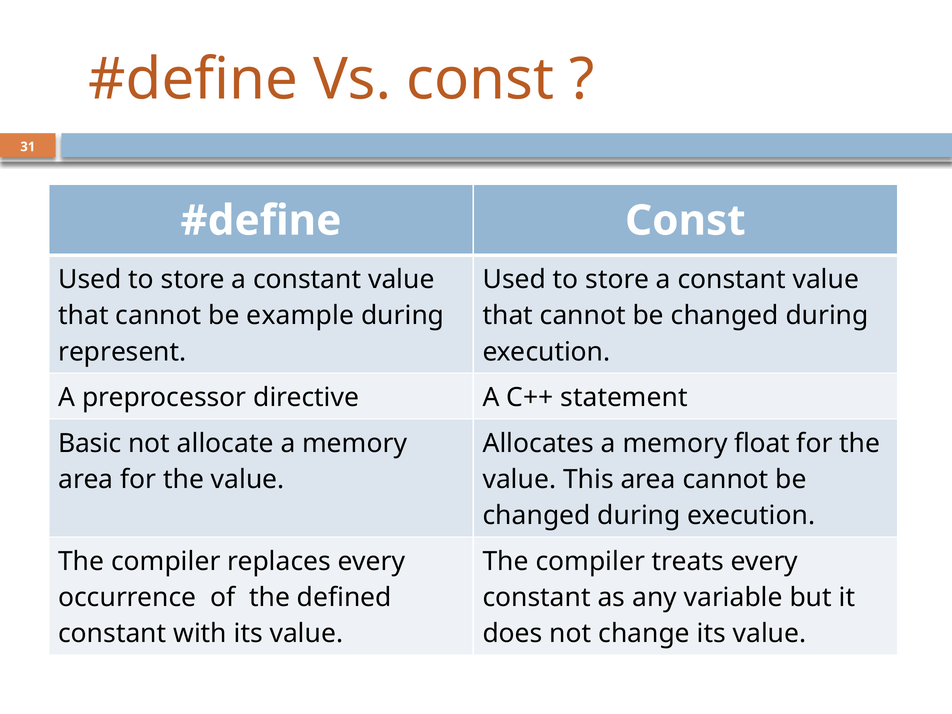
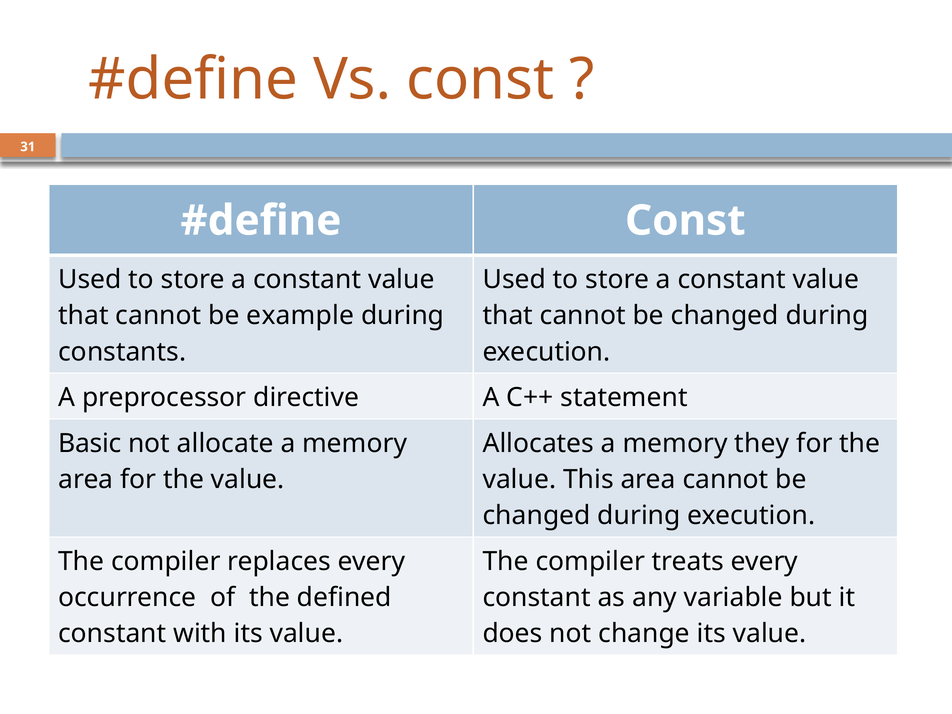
represent: represent -> constants
float: float -> they
